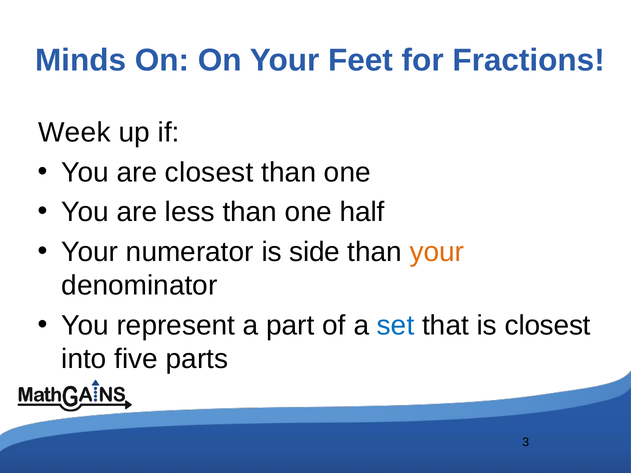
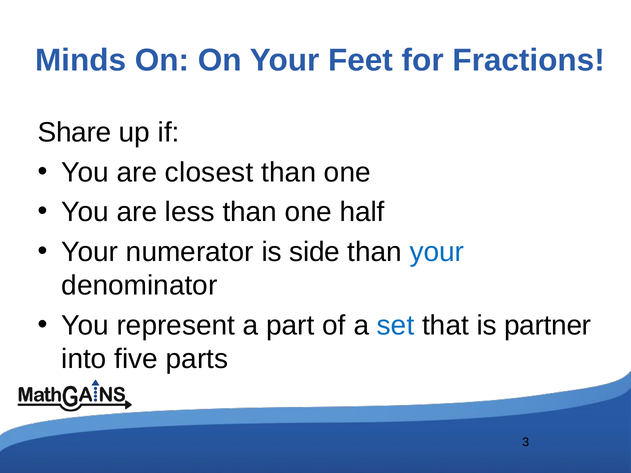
Week: Week -> Share
your at (437, 252) colour: orange -> blue
is closest: closest -> partner
